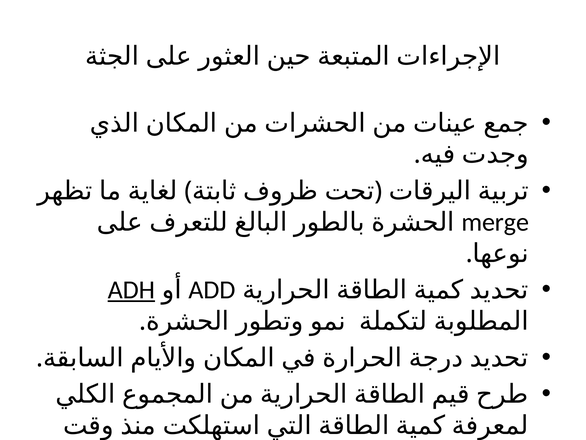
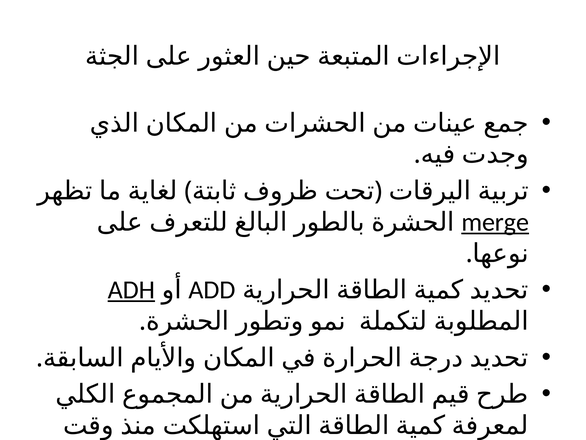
merge underline: none -> present
